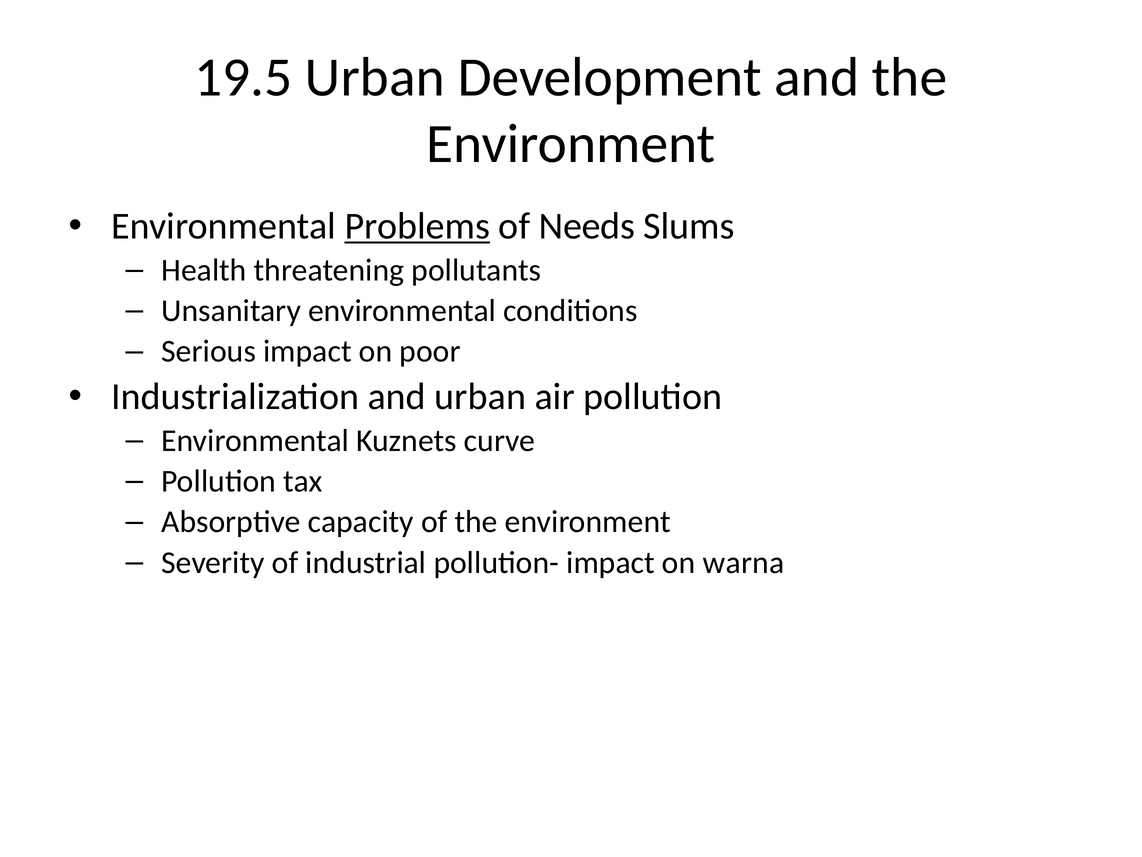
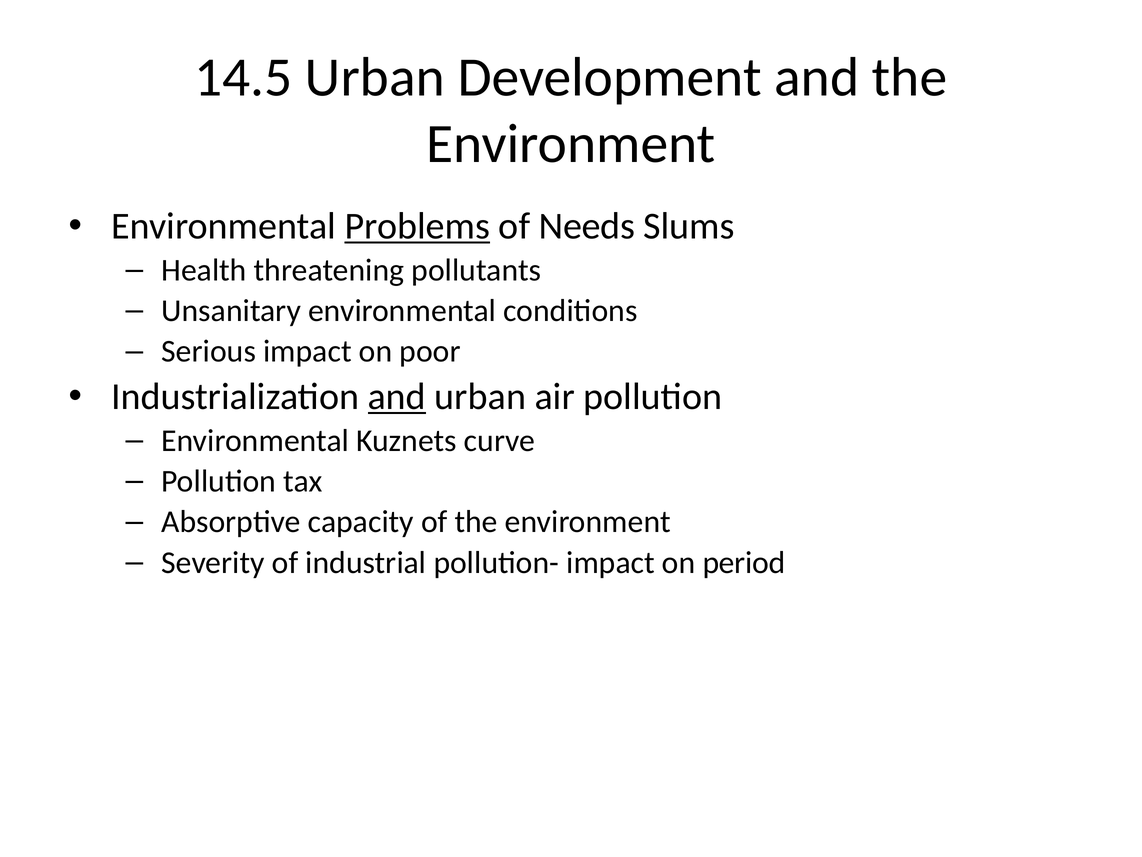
19.5: 19.5 -> 14.5
and at (397, 396) underline: none -> present
warna: warna -> period
